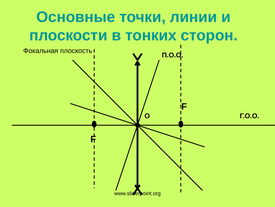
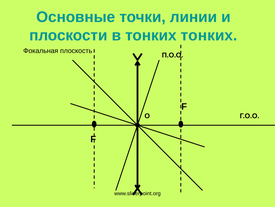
тонких сторон: сторон -> тонких
